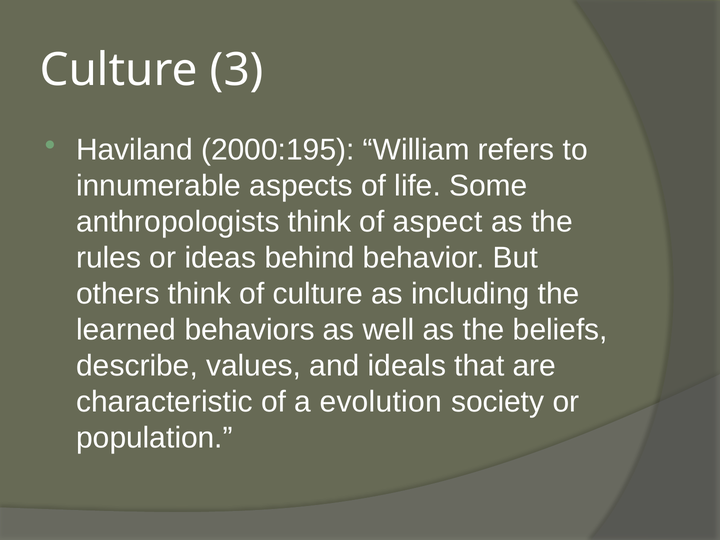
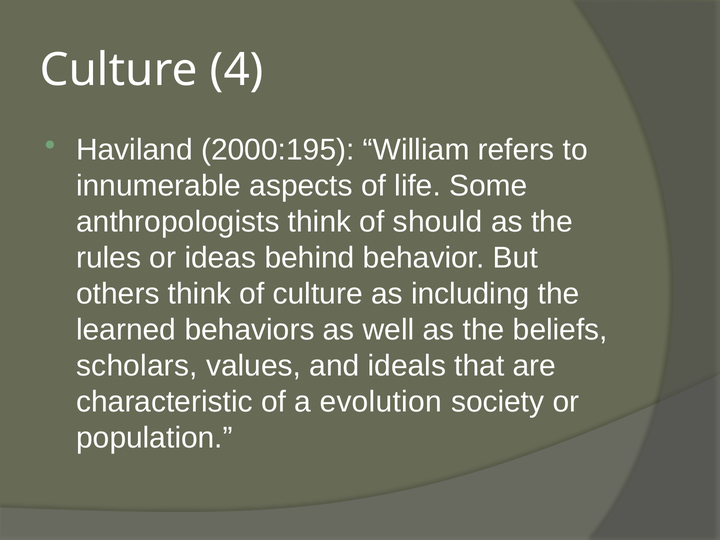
3: 3 -> 4
aspect: aspect -> should
describe: describe -> scholars
